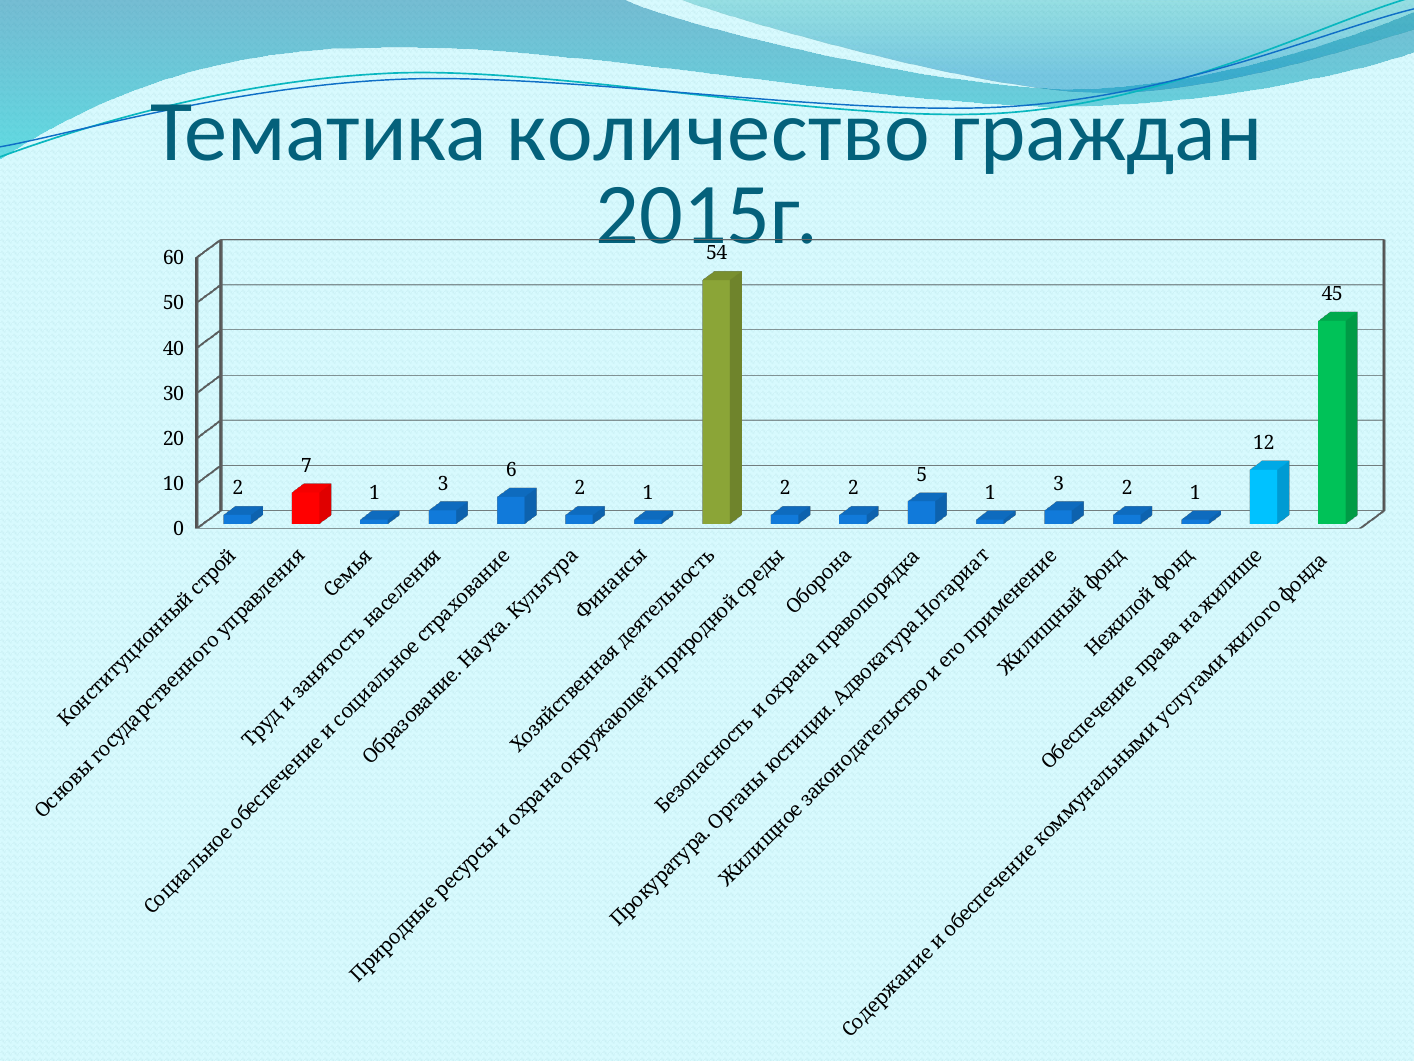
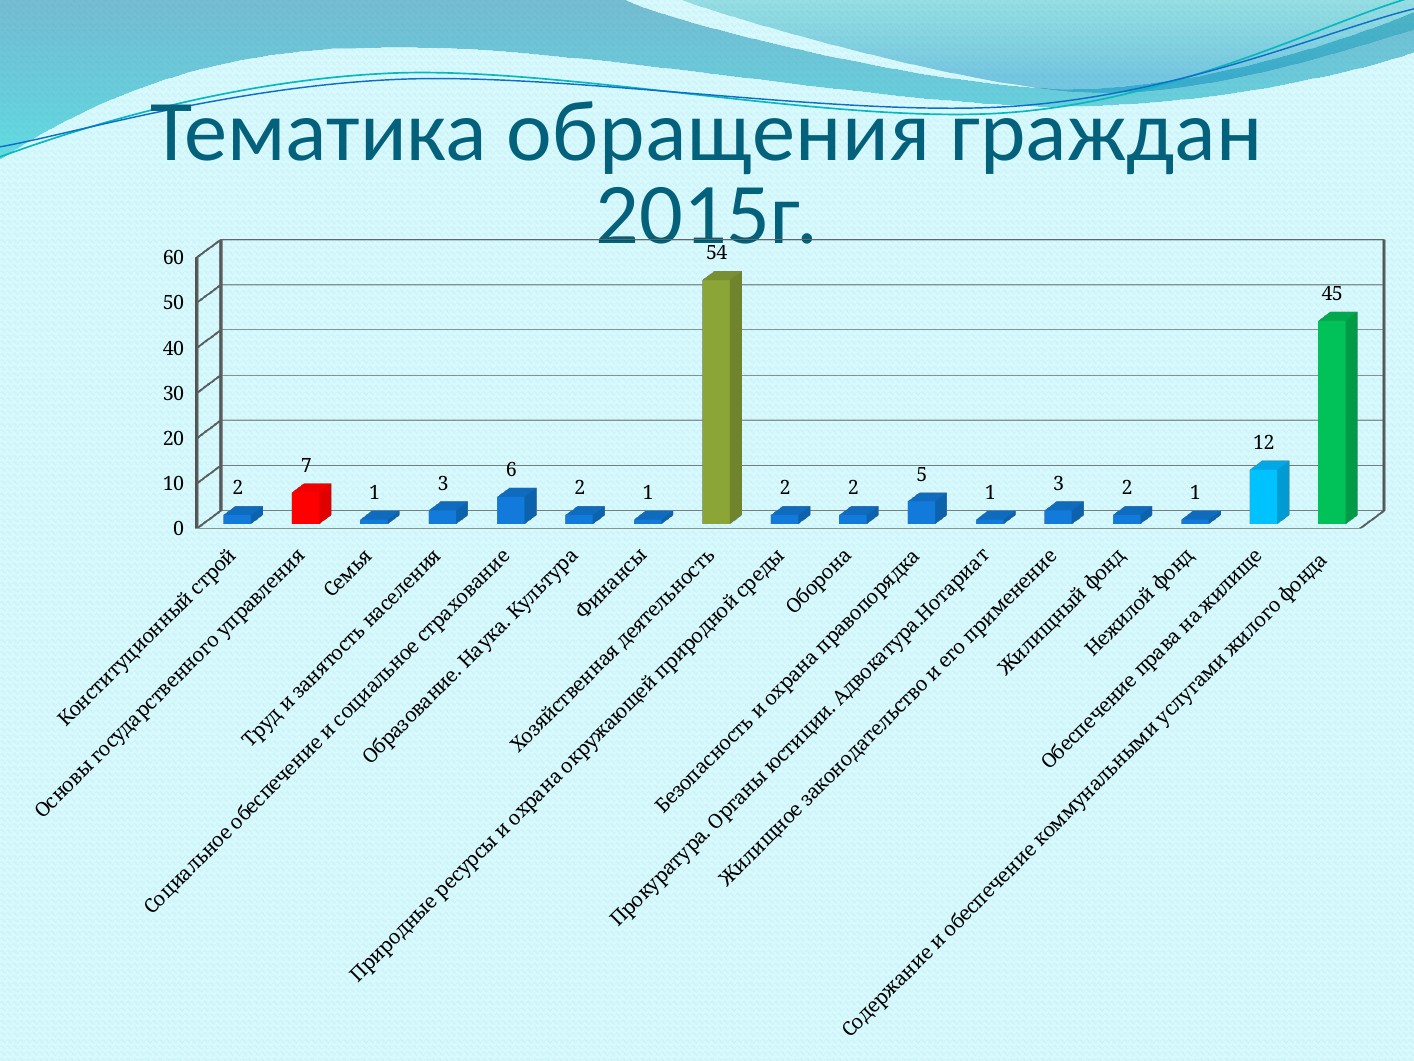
количество: количество -> обращения
